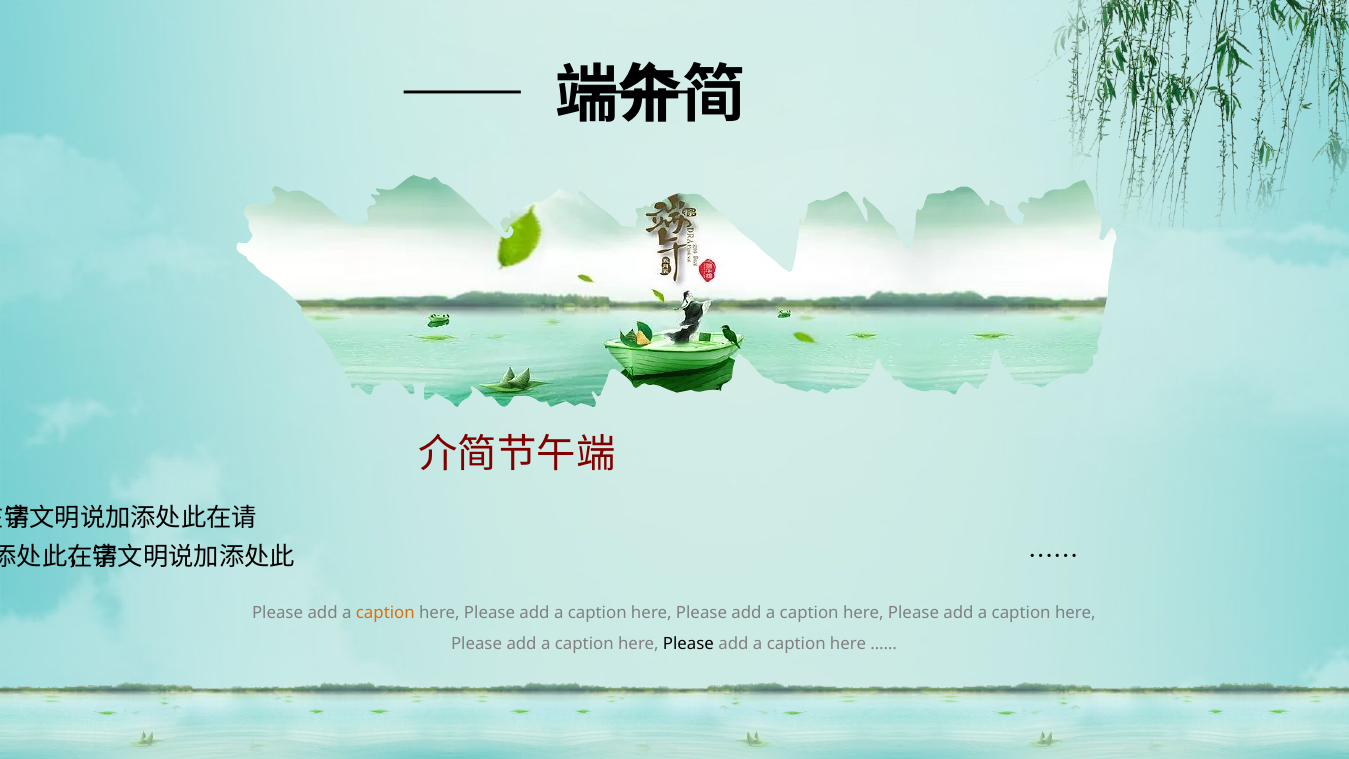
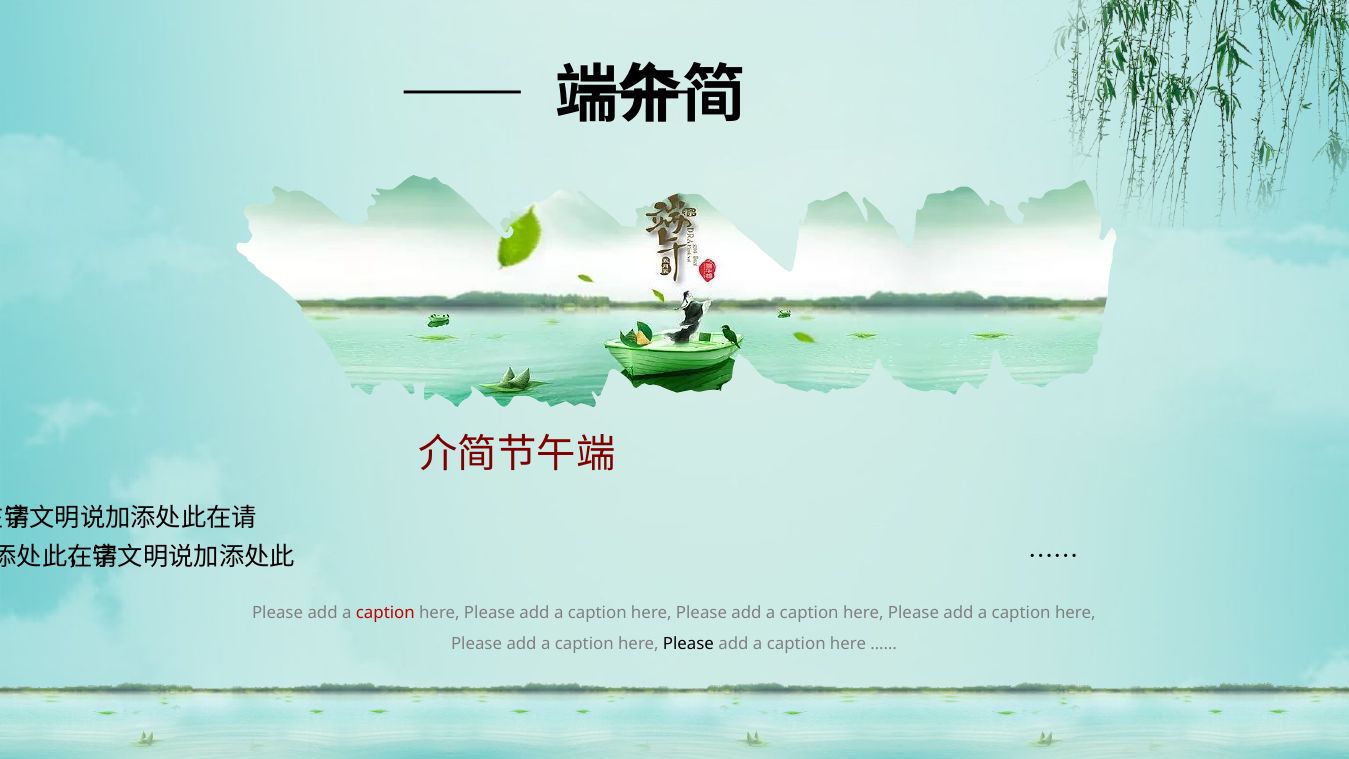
caption at (385, 613) colour: orange -> red
